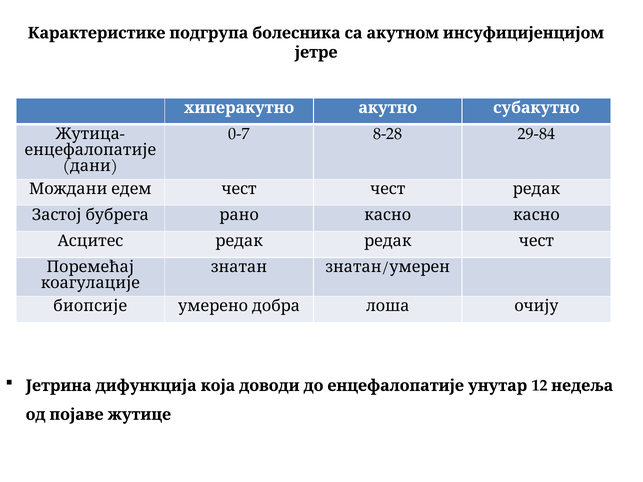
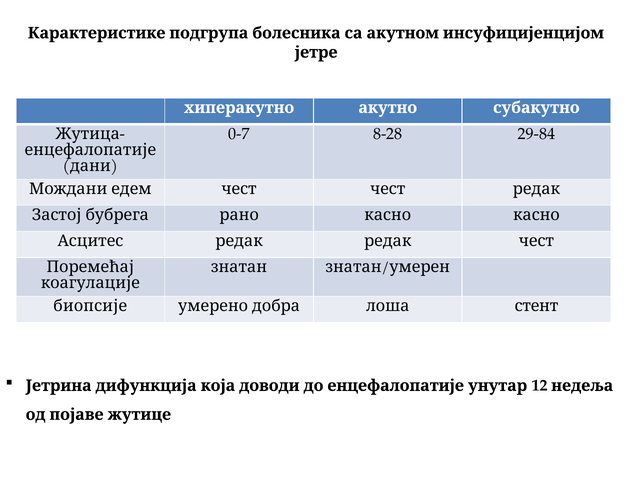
очију: очију -> стент
